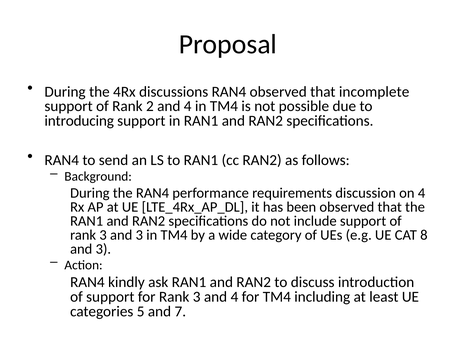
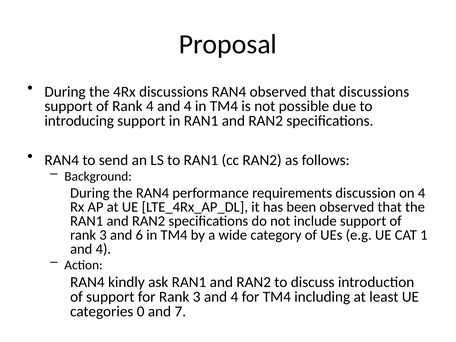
that incomplete: incomplete -> discussions
Rank 2: 2 -> 4
3 and 3: 3 -> 6
8: 8 -> 1
3 at (103, 249): 3 -> 4
5: 5 -> 0
